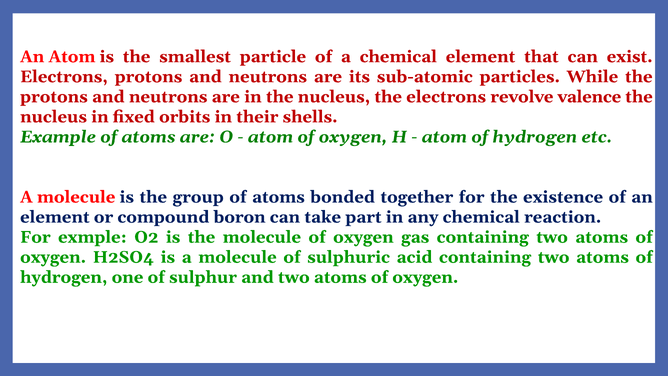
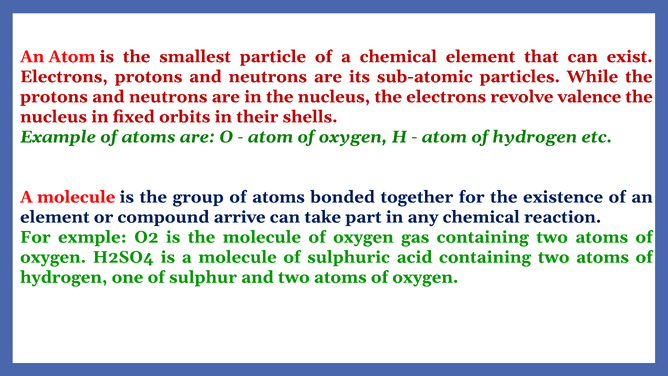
boron: boron -> arrive
